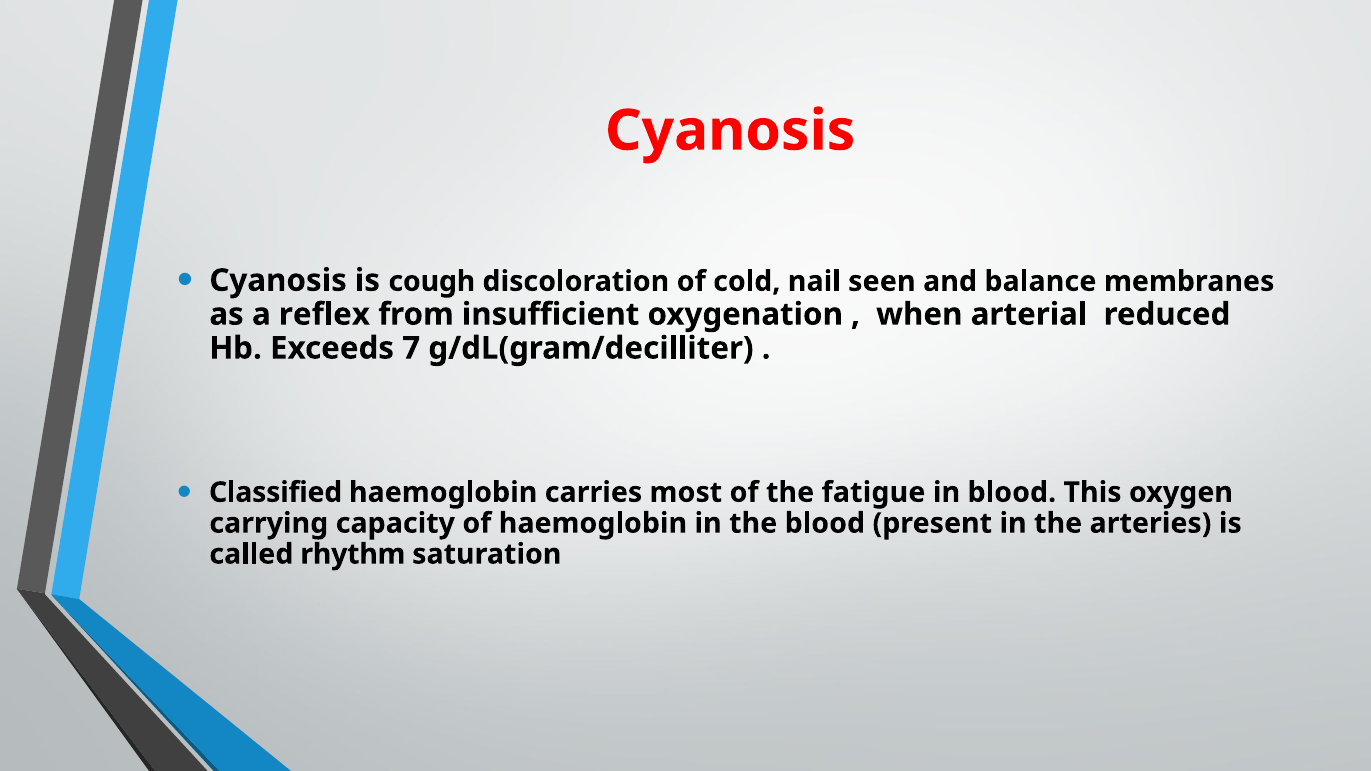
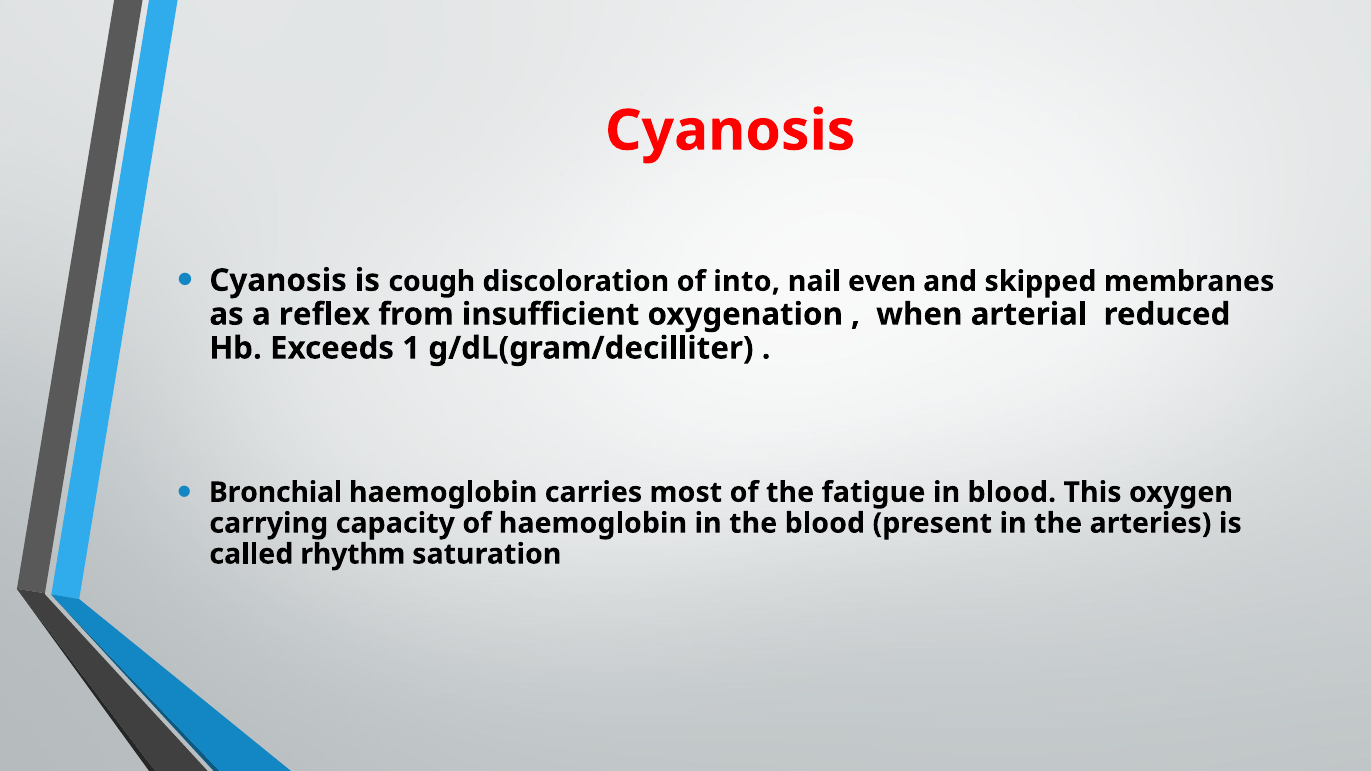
cold: cold -> into
seen: seen -> even
balance: balance -> skipped
7: 7 -> 1
Classified: Classified -> Bronchial
